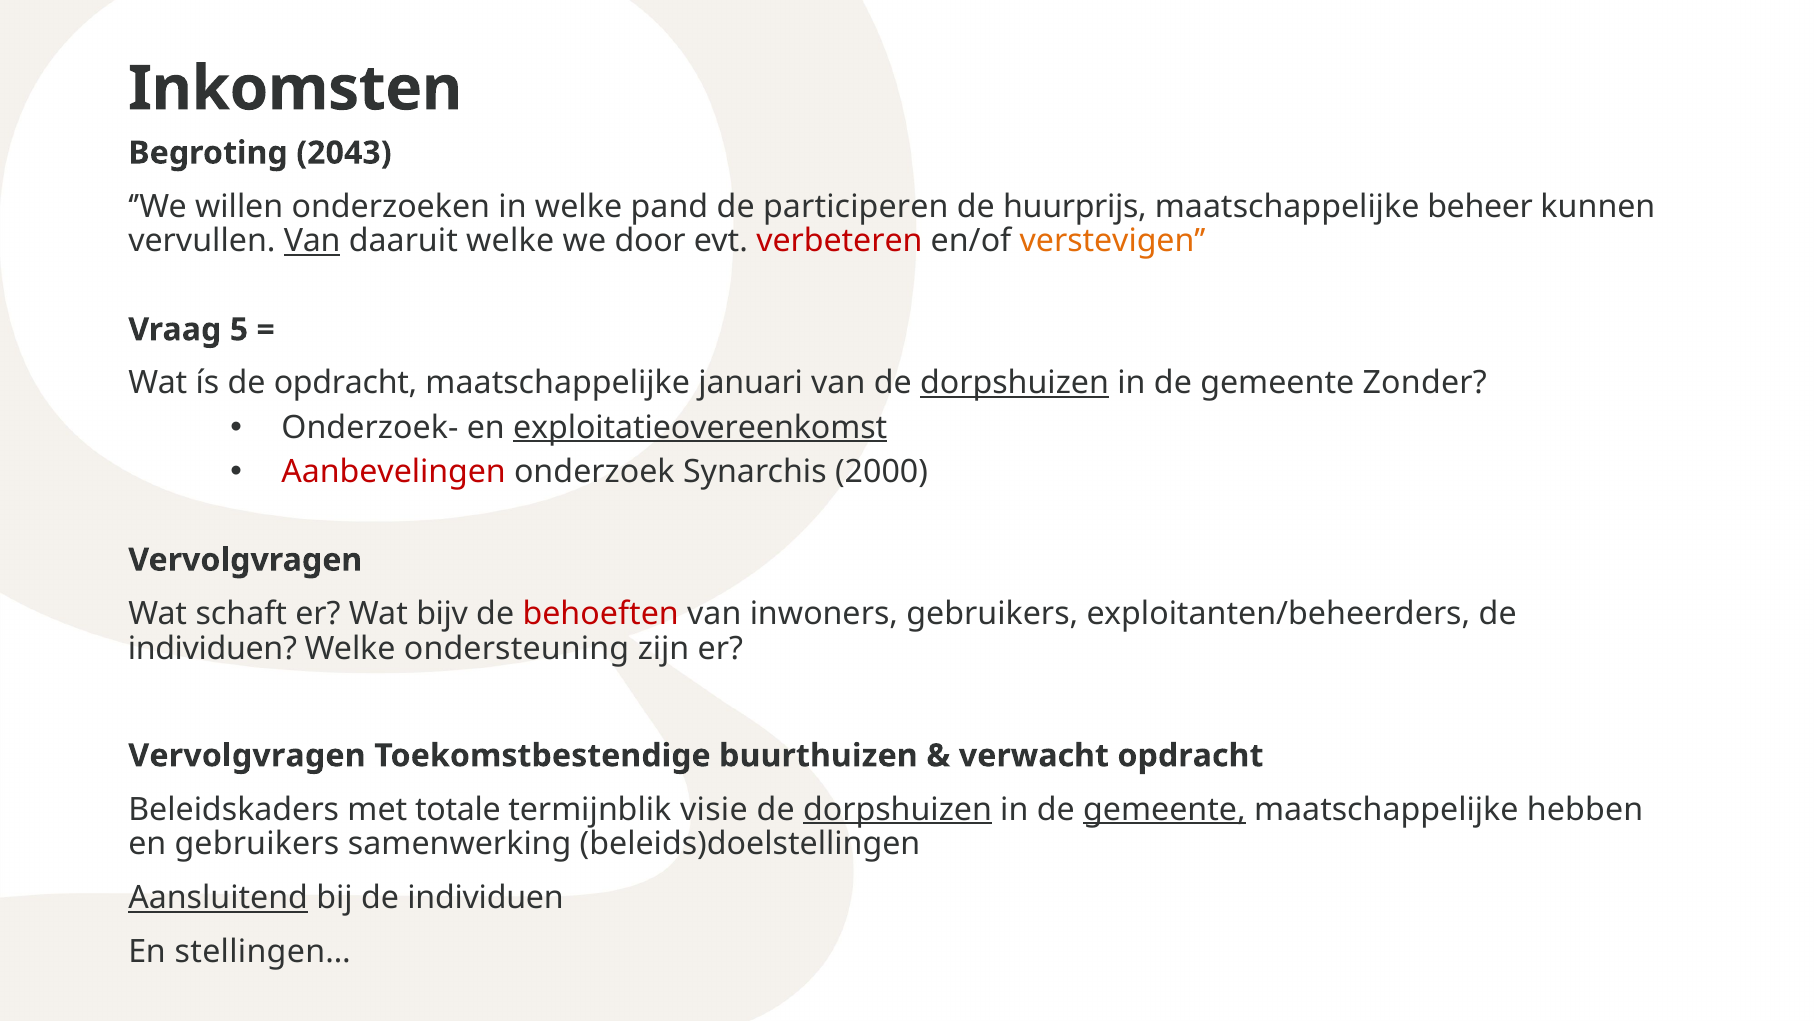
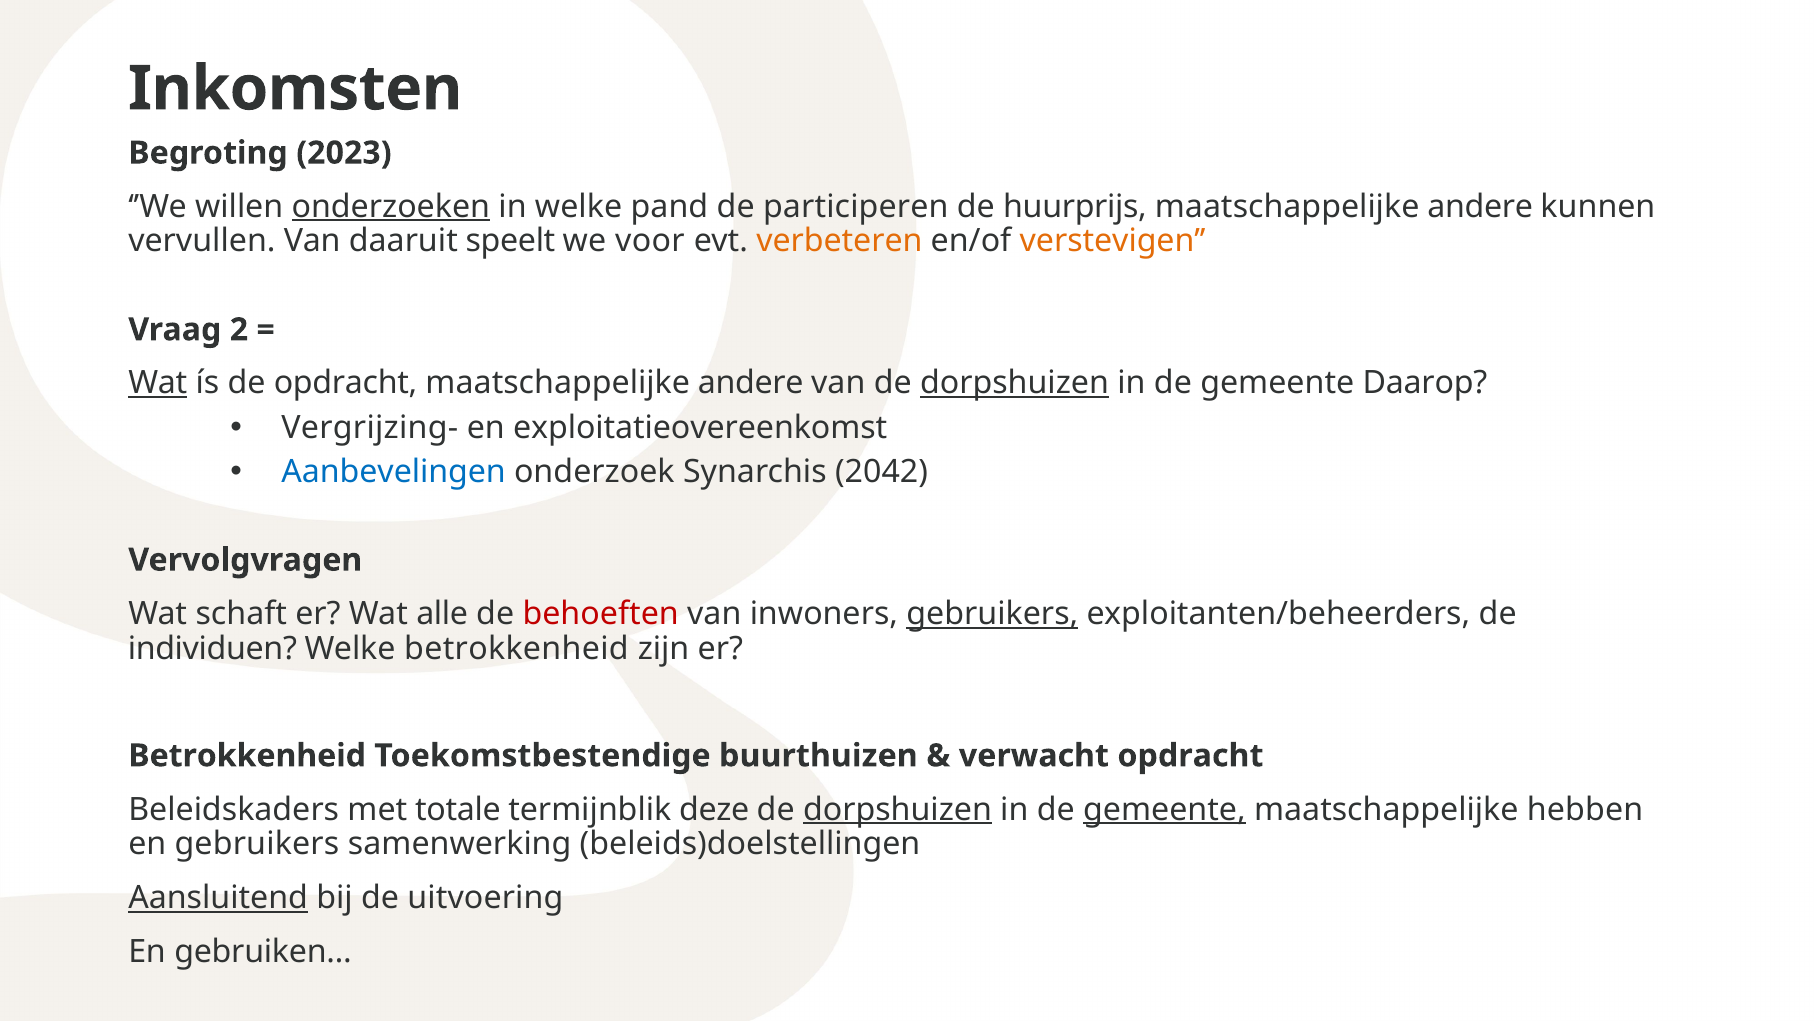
2043: 2043 -> 2023
onderzoeken underline: none -> present
beheer at (1480, 206): beheer -> andere
Van at (312, 241) underline: present -> none
daaruit welke: welke -> speelt
door: door -> voor
verbeteren colour: red -> orange
5: 5 -> 2
Wat at (158, 383) underline: none -> present
januari at (751, 383): januari -> andere
Zonder: Zonder -> Daarop
Onderzoek-: Onderzoek- -> Vergrijzing-
exploitatieovereenkomst underline: present -> none
Aanbevelingen colour: red -> blue
2000: 2000 -> 2042
bijv: bijv -> alle
gebruikers at (992, 613) underline: none -> present
Welke ondersteuning: ondersteuning -> betrokkenheid
Vervolgvragen at (247, 755): Vervolgvragen -> Betrokkenheid
visie: visie -> deze
bij de individuen: individuen -> uitvoering
stellingen…: stellingen… -> gebruiken…
